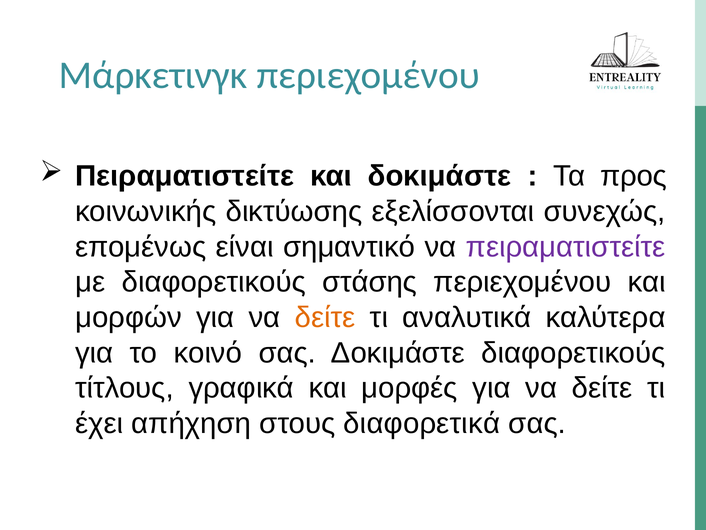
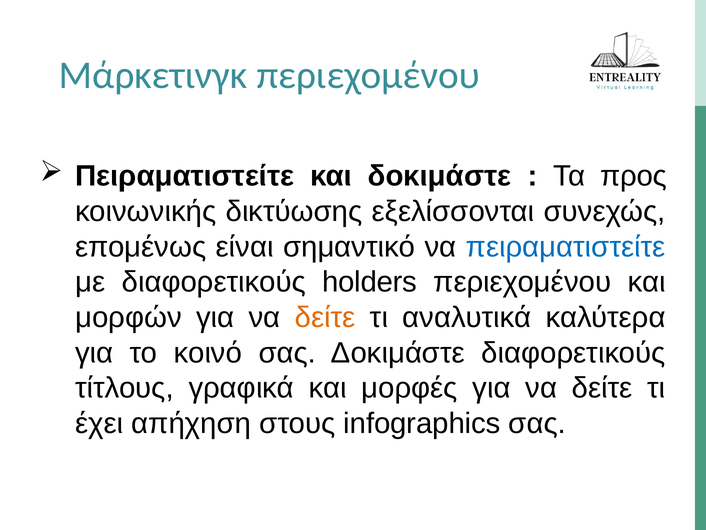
πειραματιστείτε at (566, 247) colour: purple -> blue
στάσης: στάσης -> holders
διαφορετικά: διαφορετικά -> infographics
